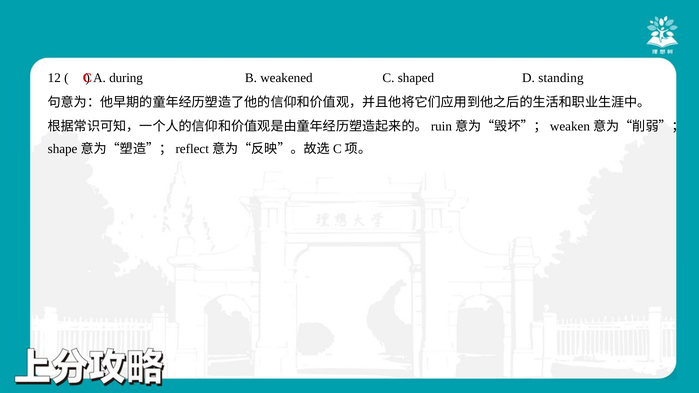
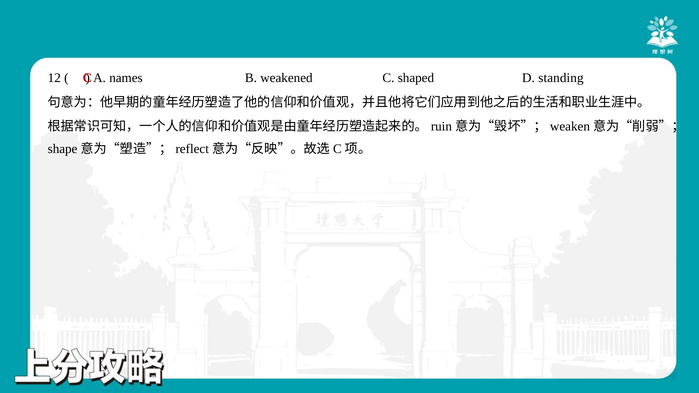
during: during -> names
